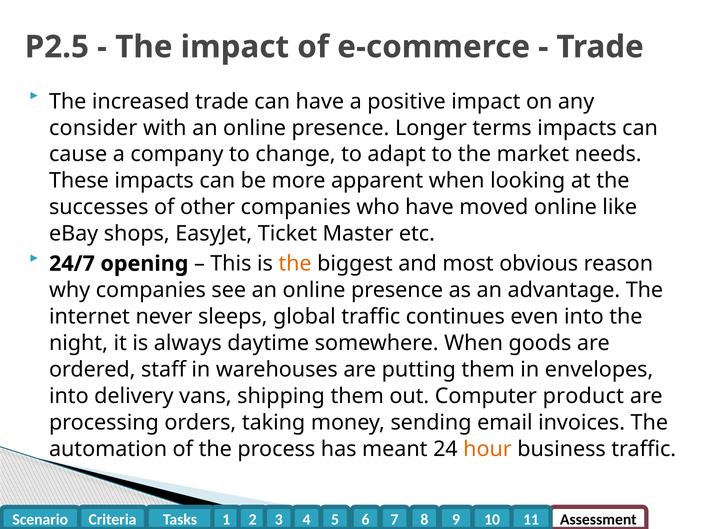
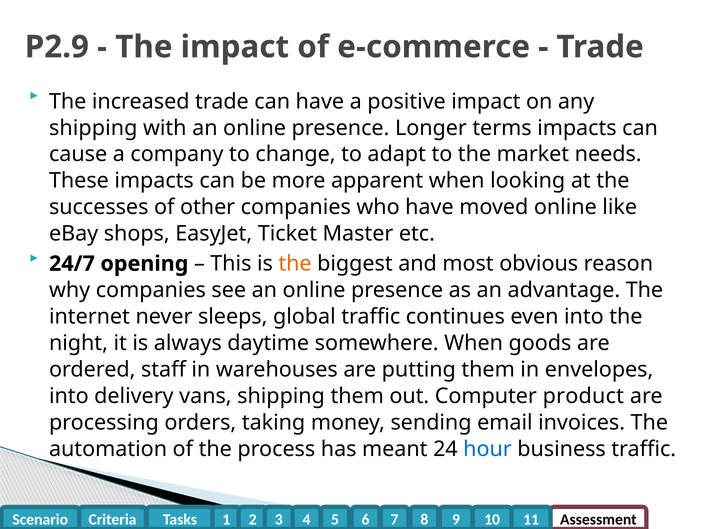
P2.5: P2.5 -> P2.9
consider at (93, 128): consider -> shipping
hour colour: orange -> blue
